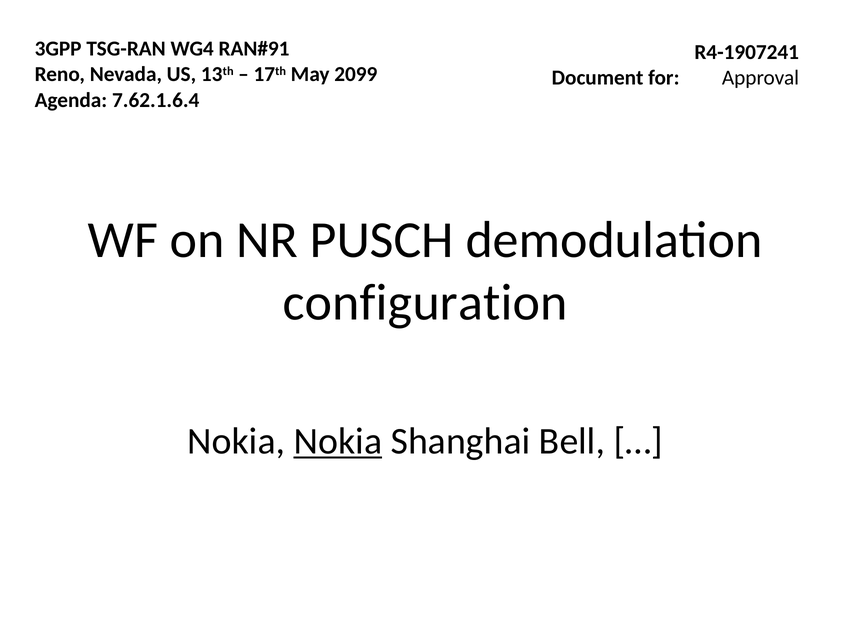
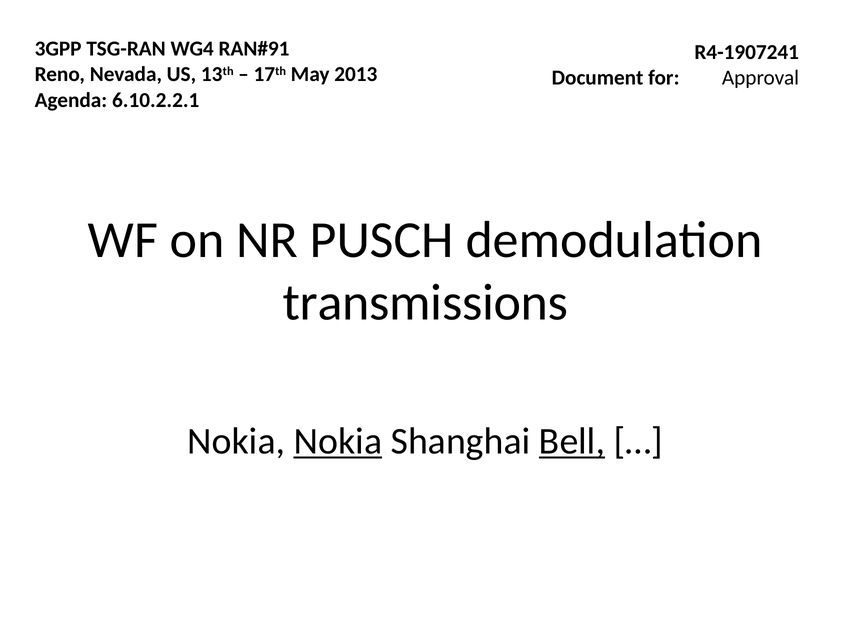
2099: 2099 -> 2013
7.62.1.6.4: 7.62.1.6.4 -> 6.10.2.2.1
configuration: configuration -> transmissions
Bell underline: none -> present
